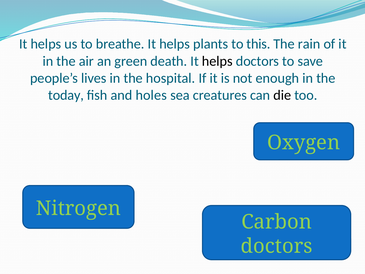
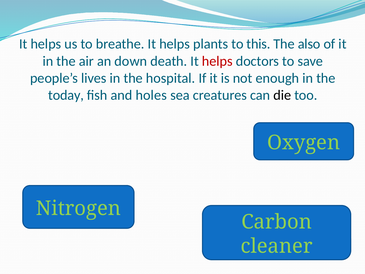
rain: rain -> also
green: green -> down
helps at (217, 61) colour: black -> red
doctors at (277, 246): doctors -> cleaner
